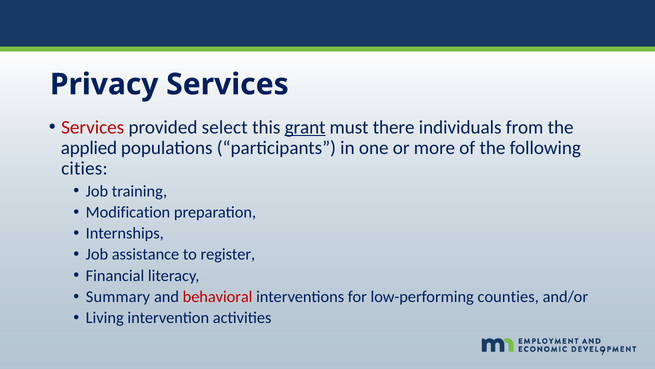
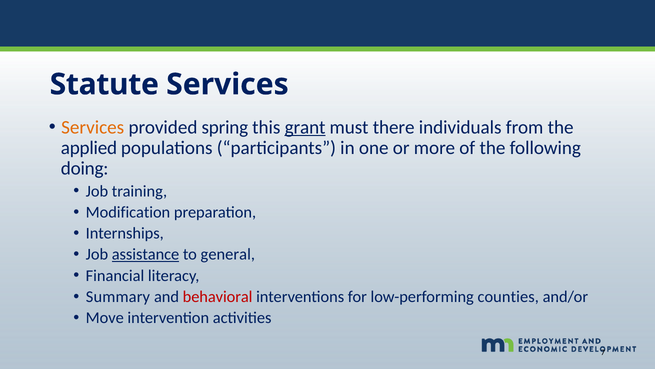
Privacy: Privacy -> Statute
Services at (93, 127) colour: red -> orange
select: select -> spring
cities: cities -> doing
assistance underline: none -> present
register: register -> general
Living: Living -> Move
